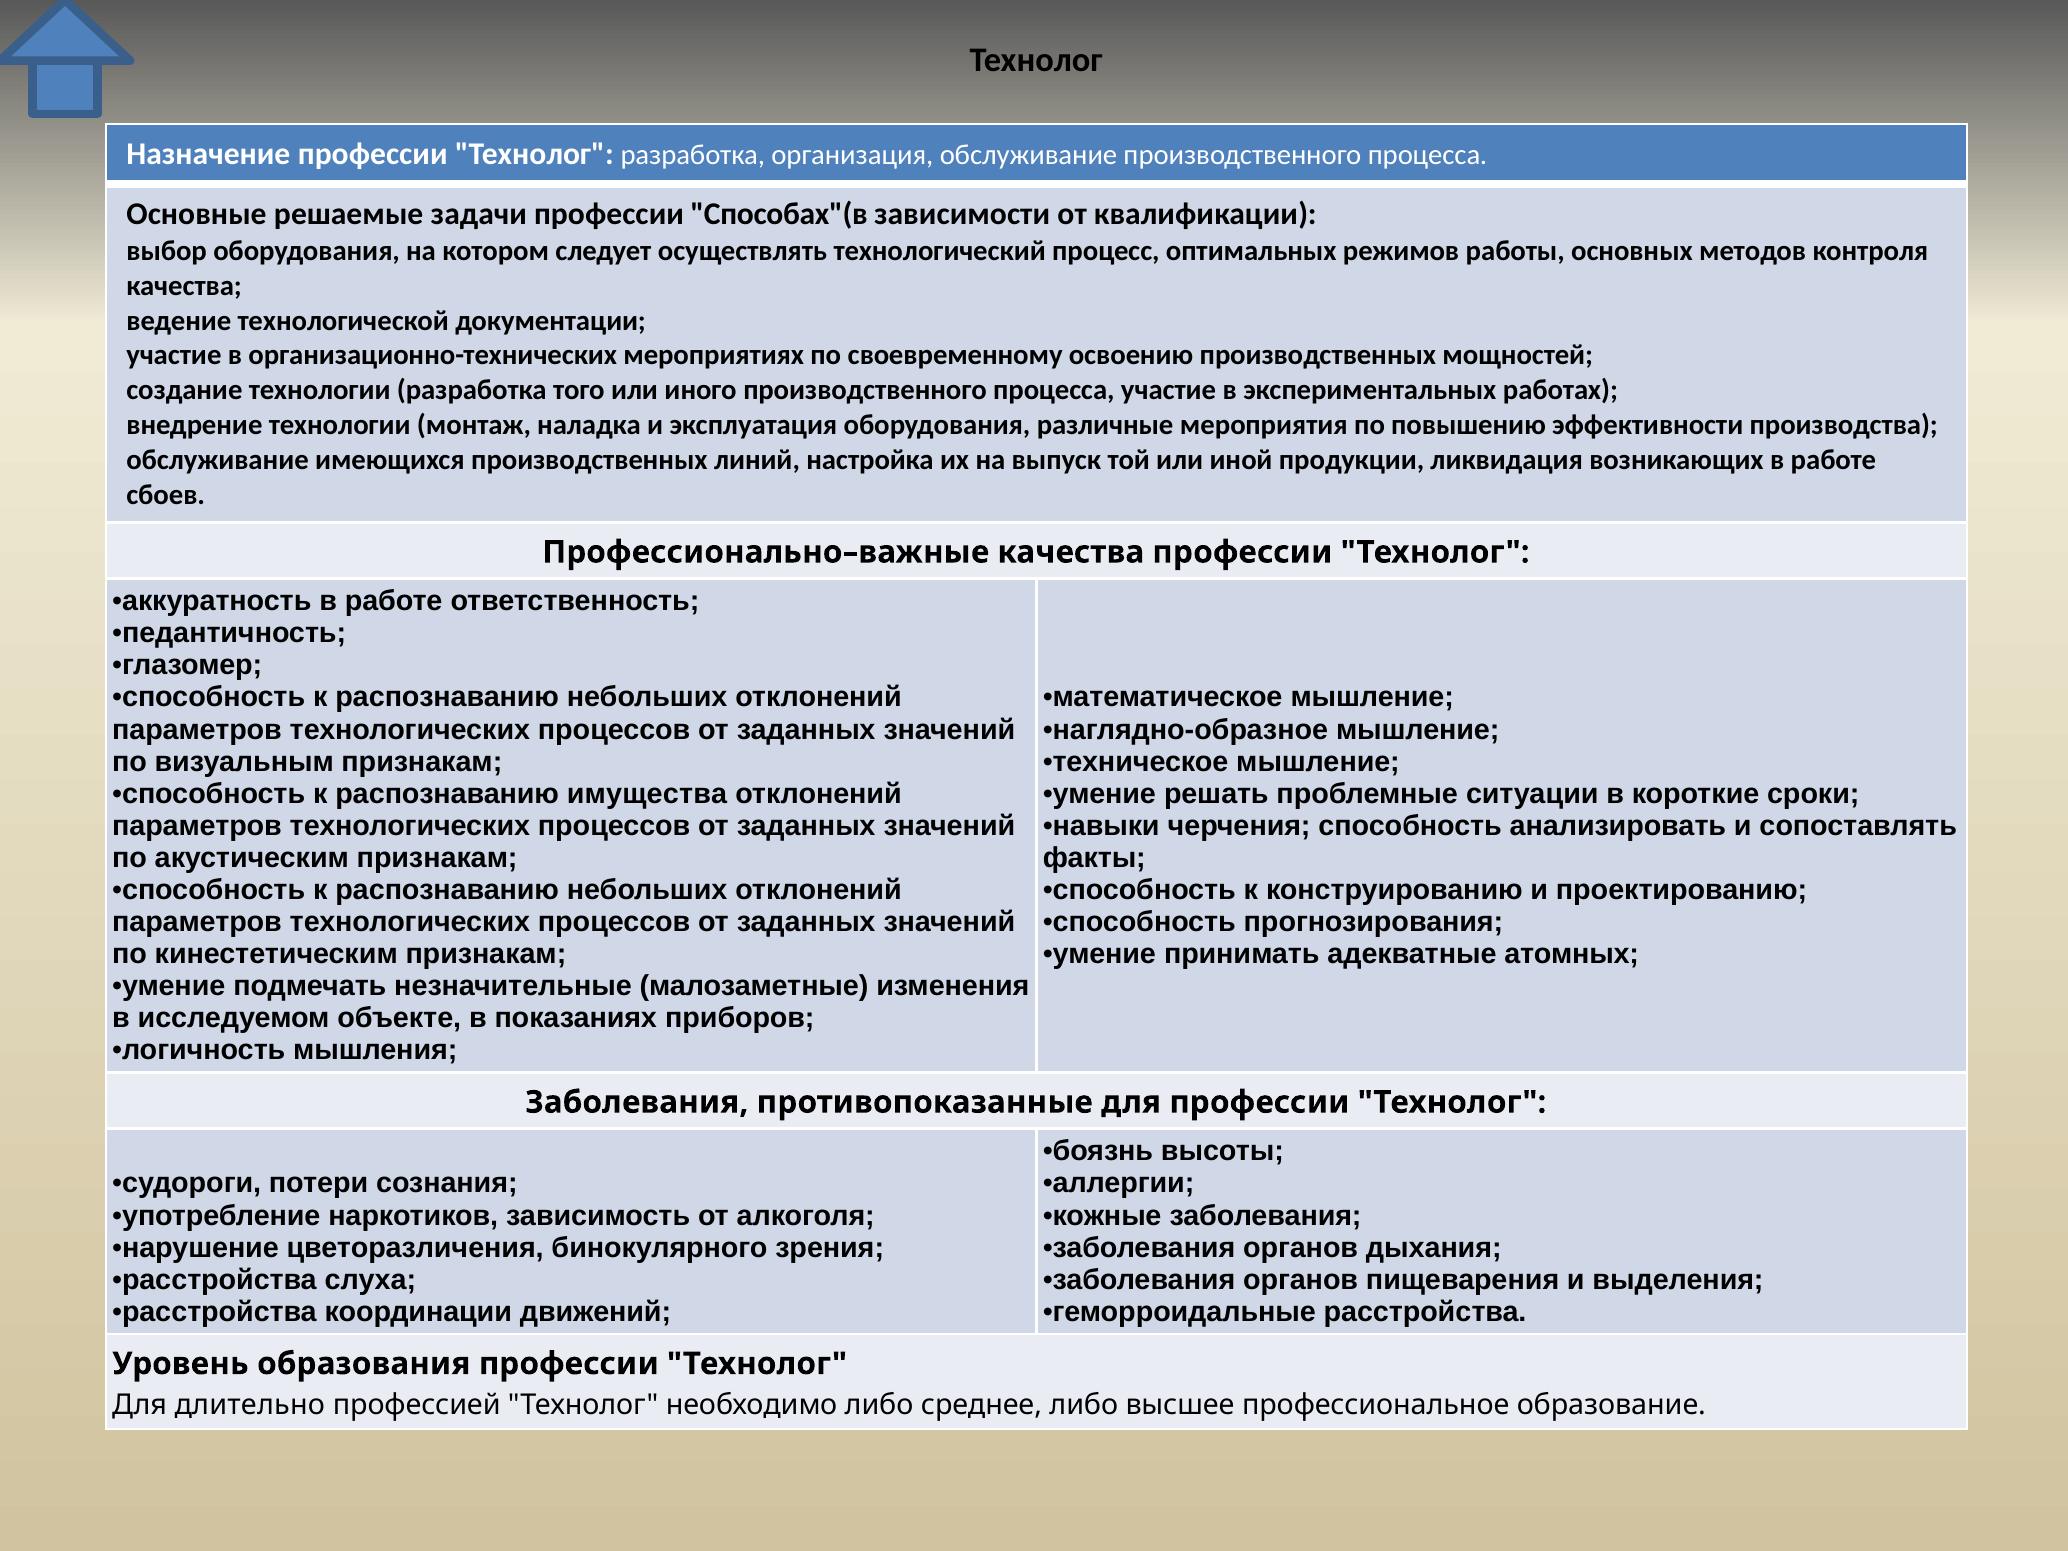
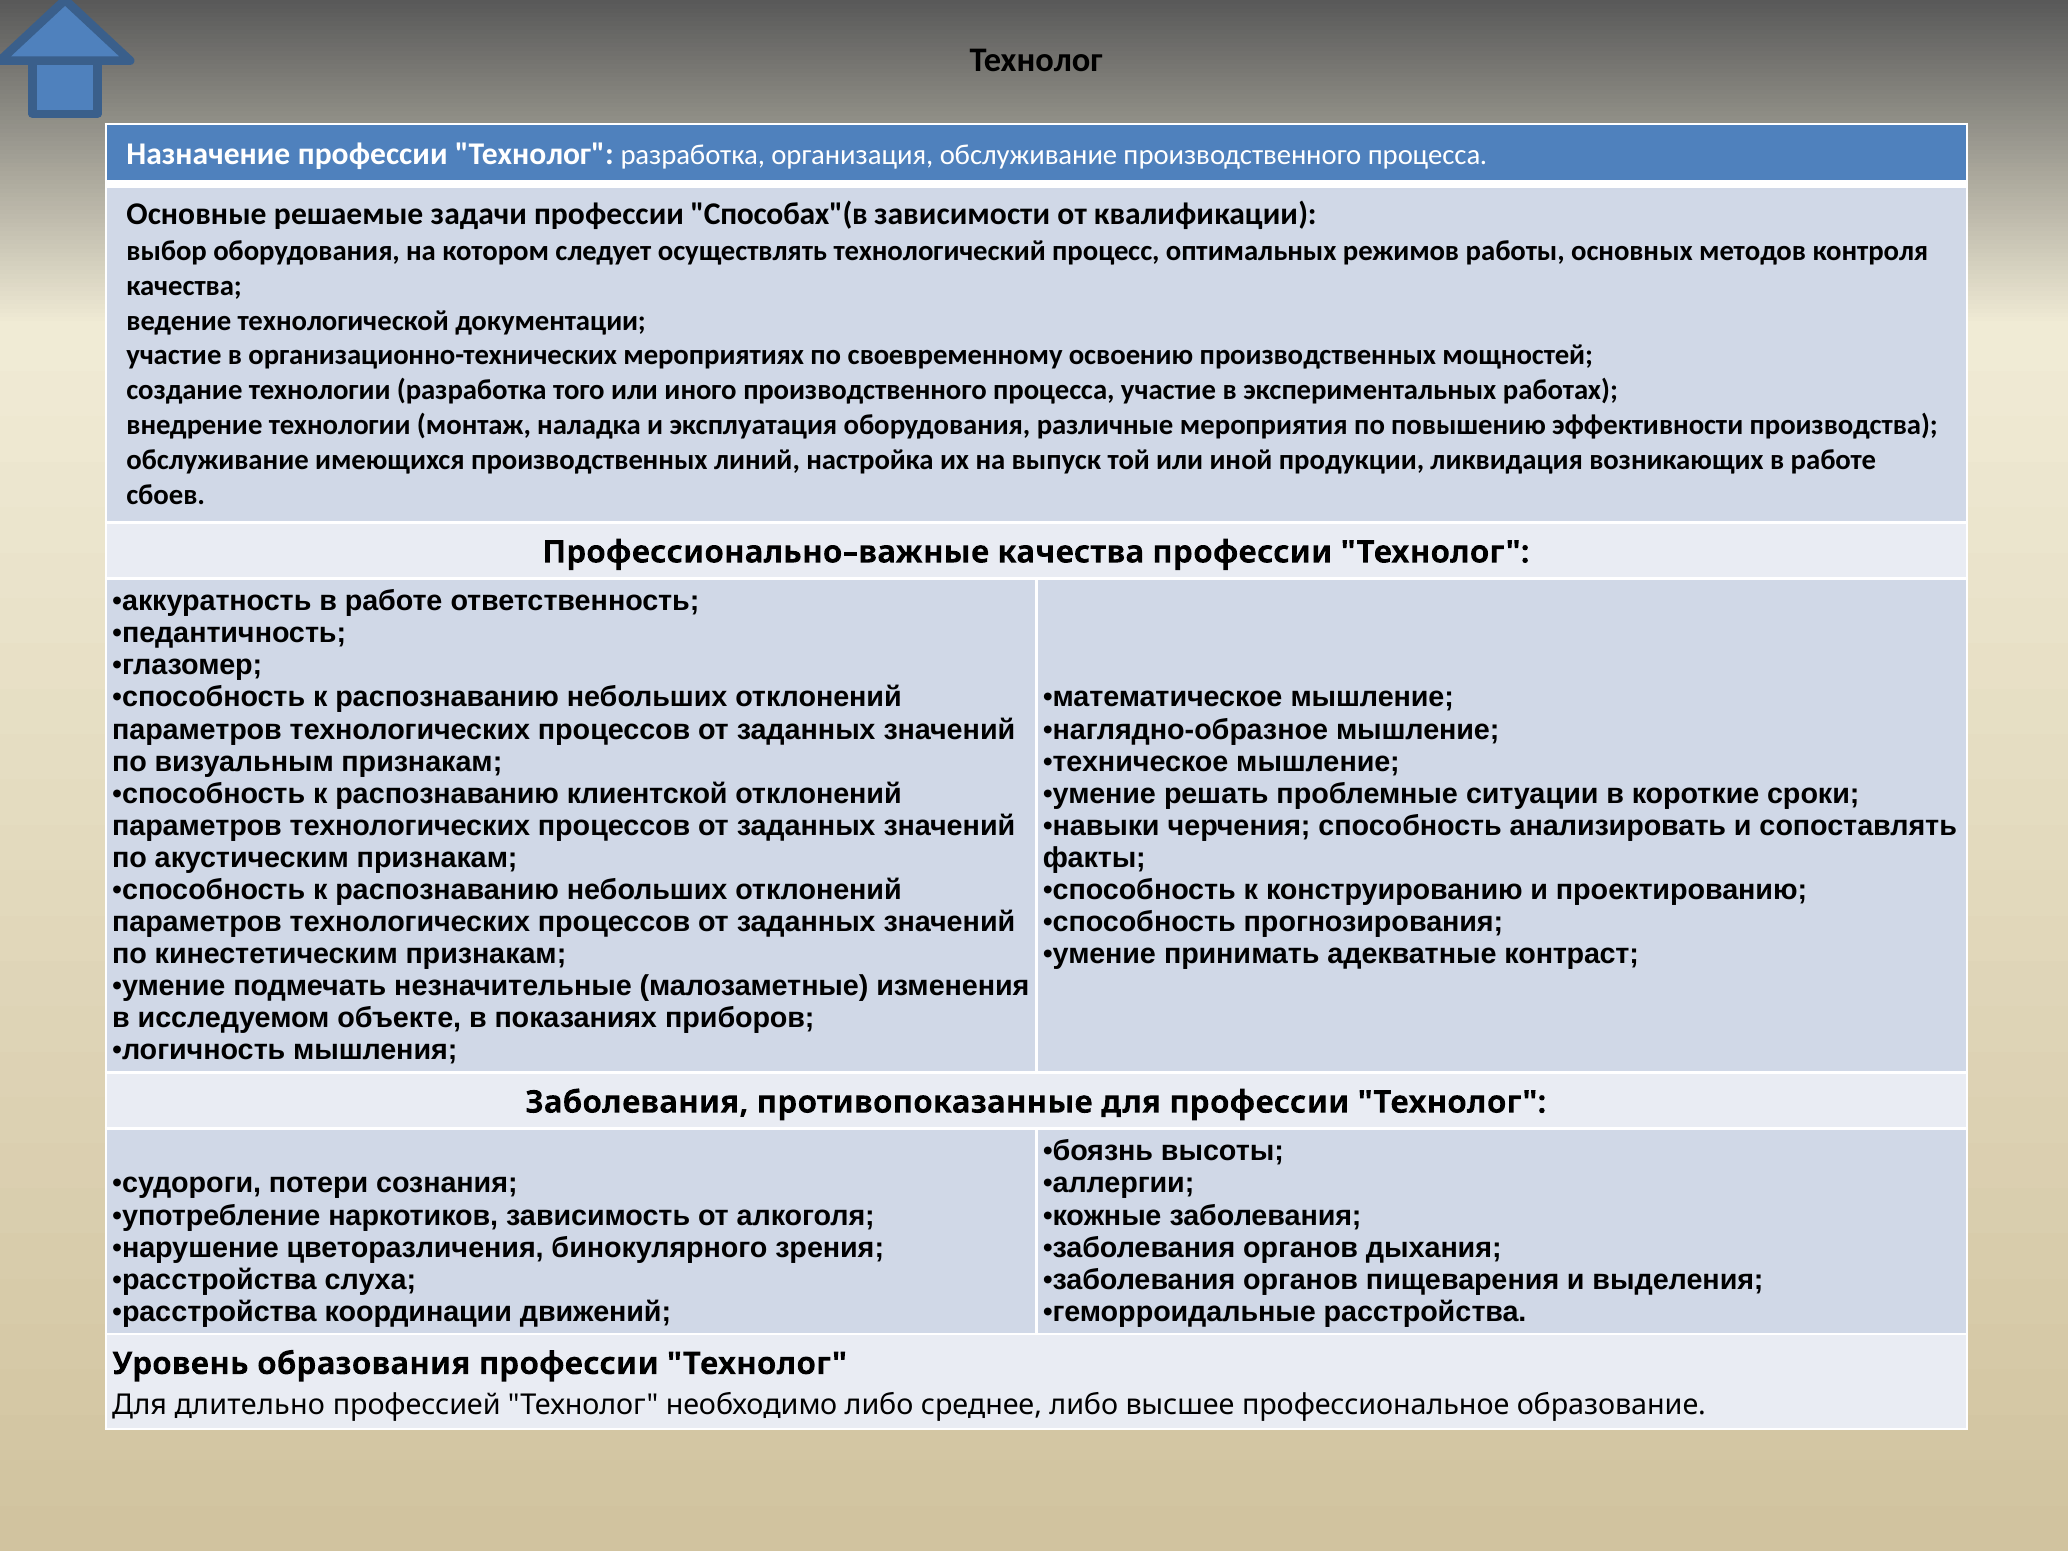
имущества: имущества -> клиентской
атомных: атомных -> контраст
